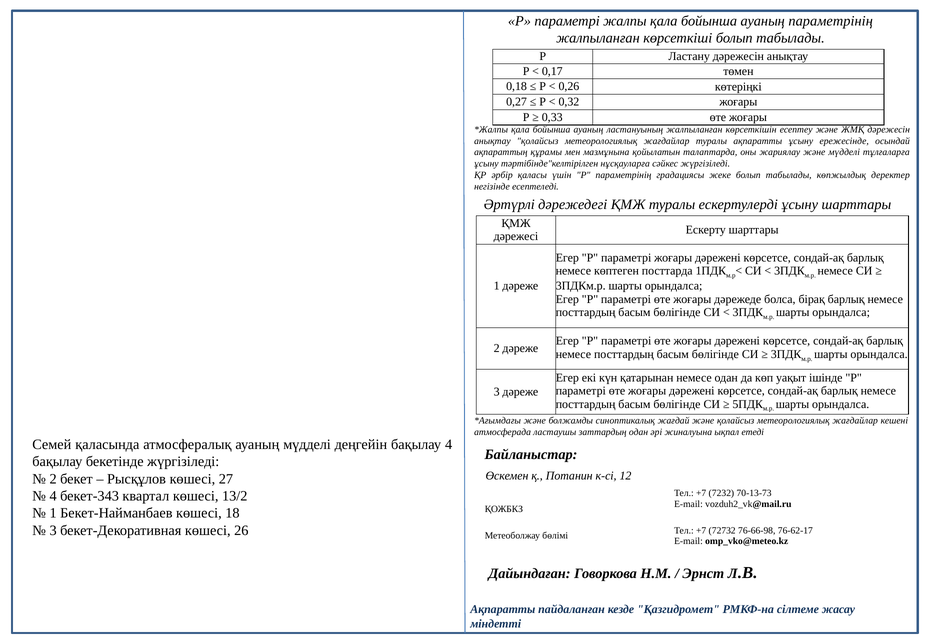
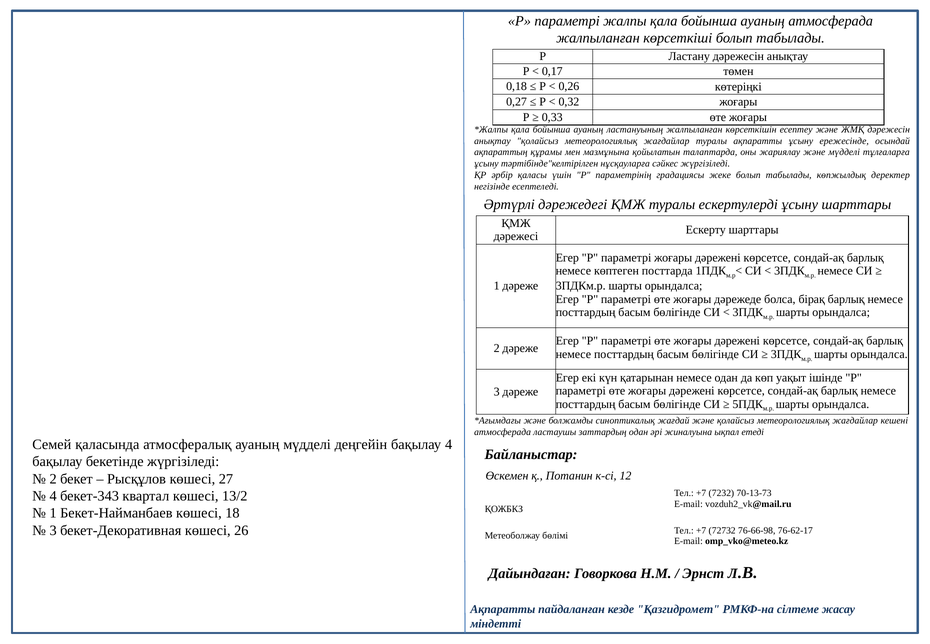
ауаның параметрінің: параметрінің -> атмосферада
